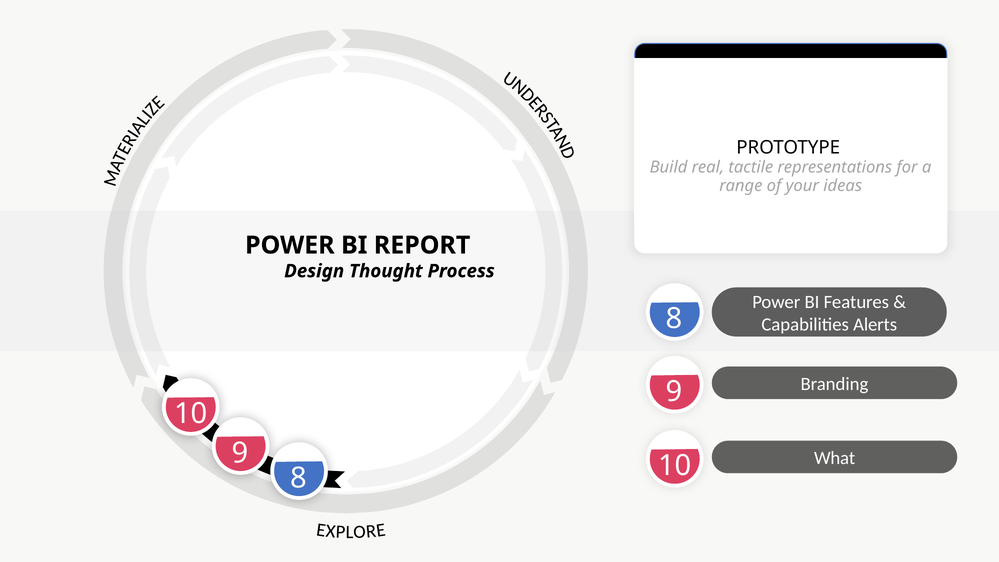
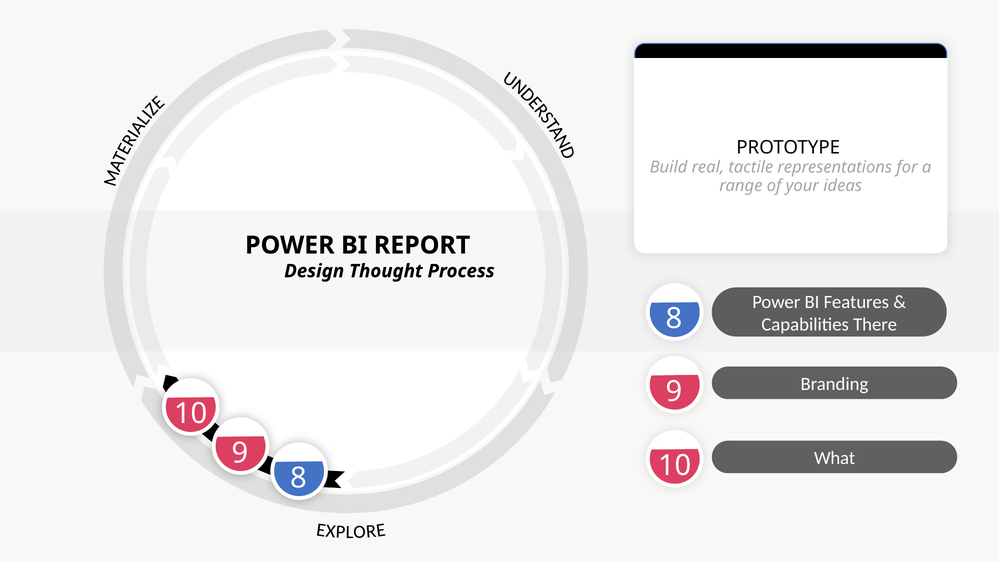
Alerts: Alerts -> There
